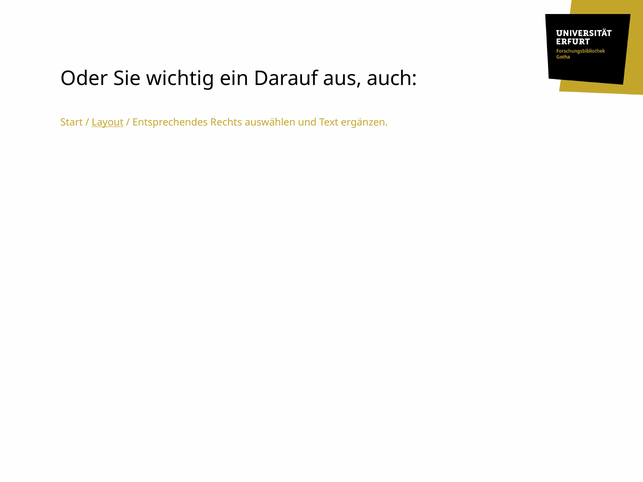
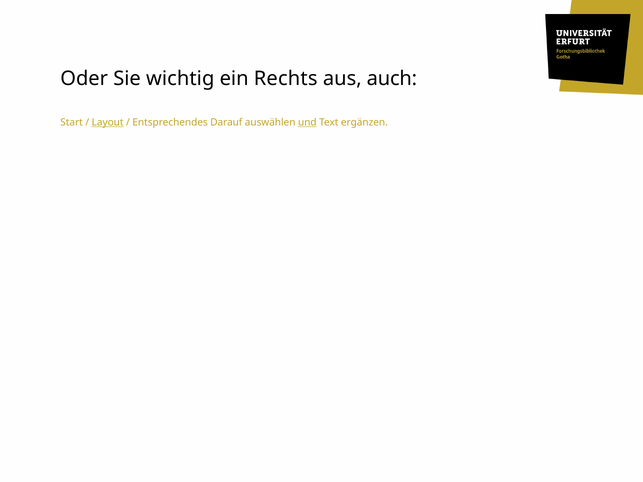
Darauf: Darauf -> Rechts
Rechts: Rechts -> Darauf
und underline: none -> present
